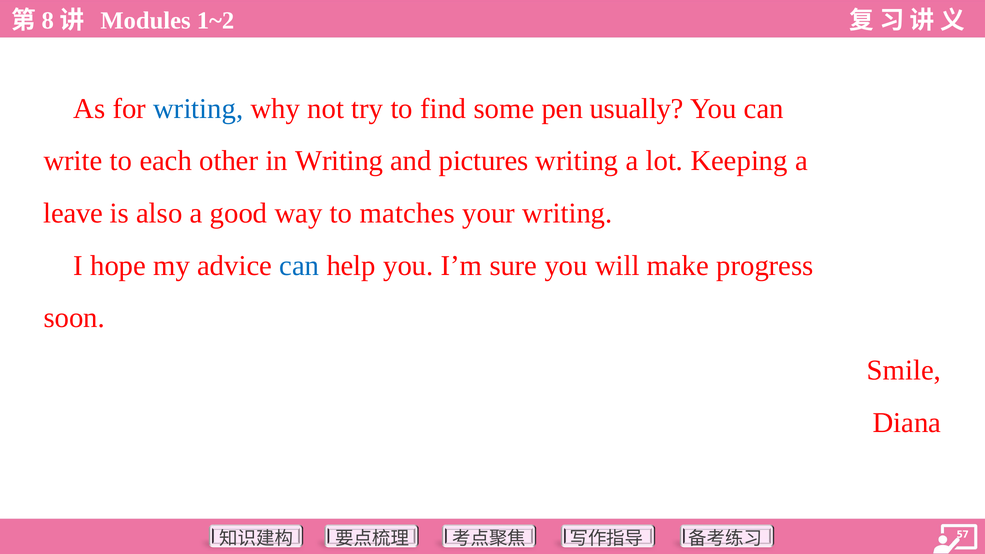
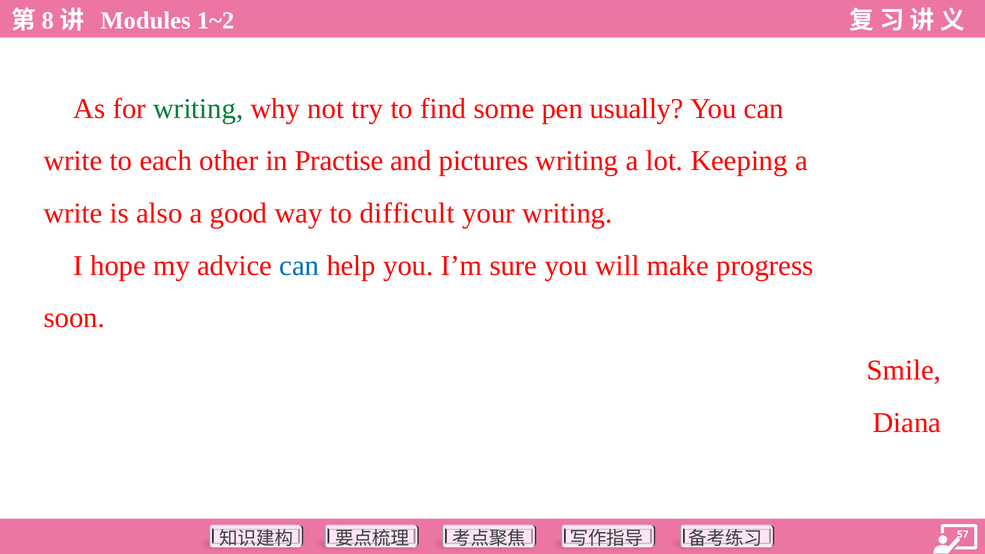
writing at (198, 109) colour: blue -> green
in Writing: Writing -> Practise
leave at (73, 213): leave -> write
matches: matches -> difficult
